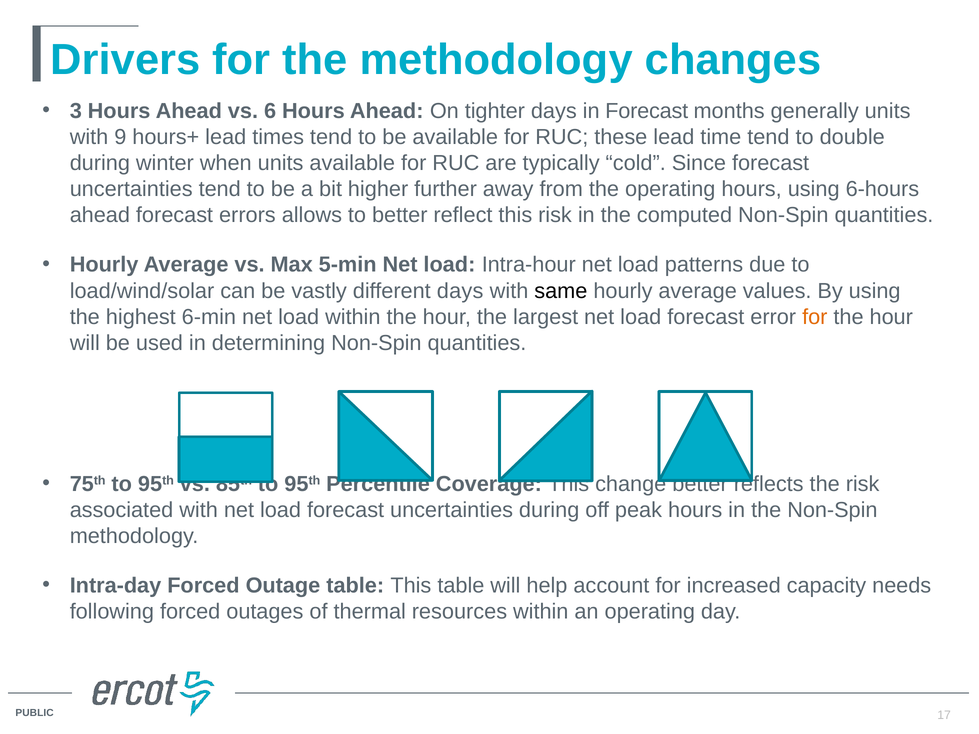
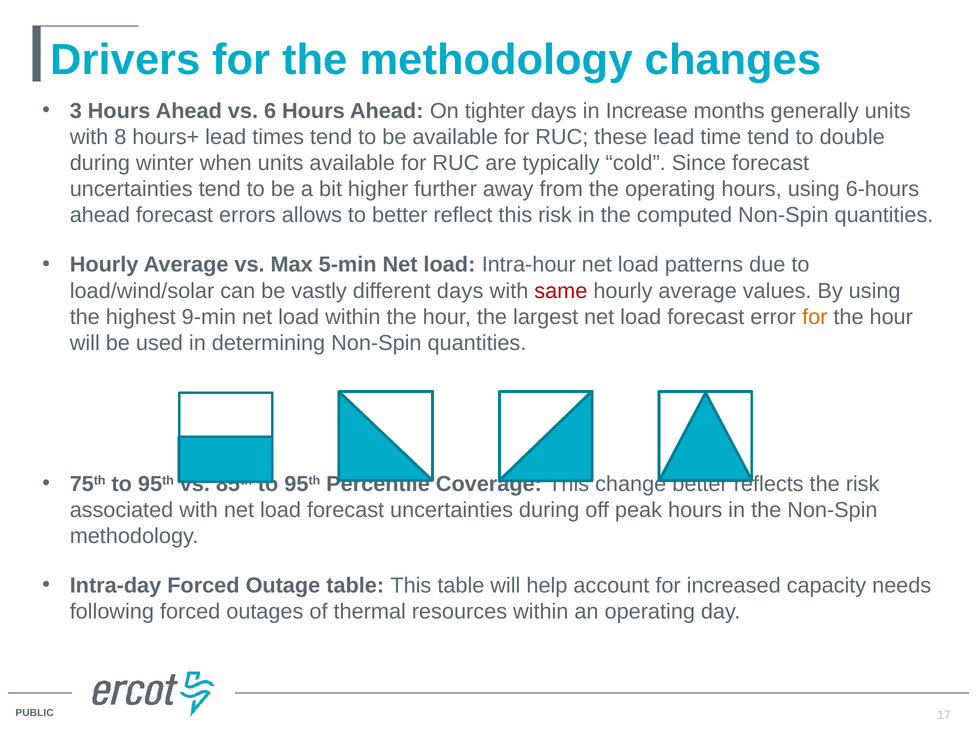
in Forecast: Forecast -> Increase
9: 9 -> 8
same colour: black -> red
6-min: 6-min -> 9-min
